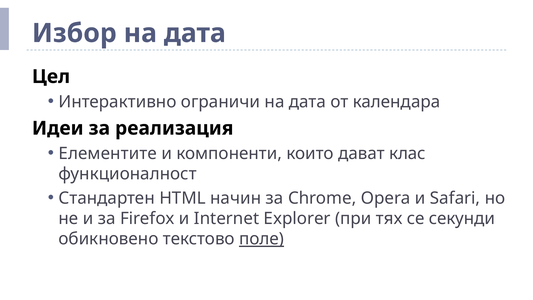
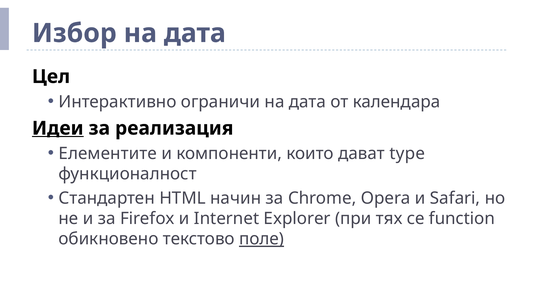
Идеи underline: none -> present
клас: клас -> type
секунди: секунди -> function
